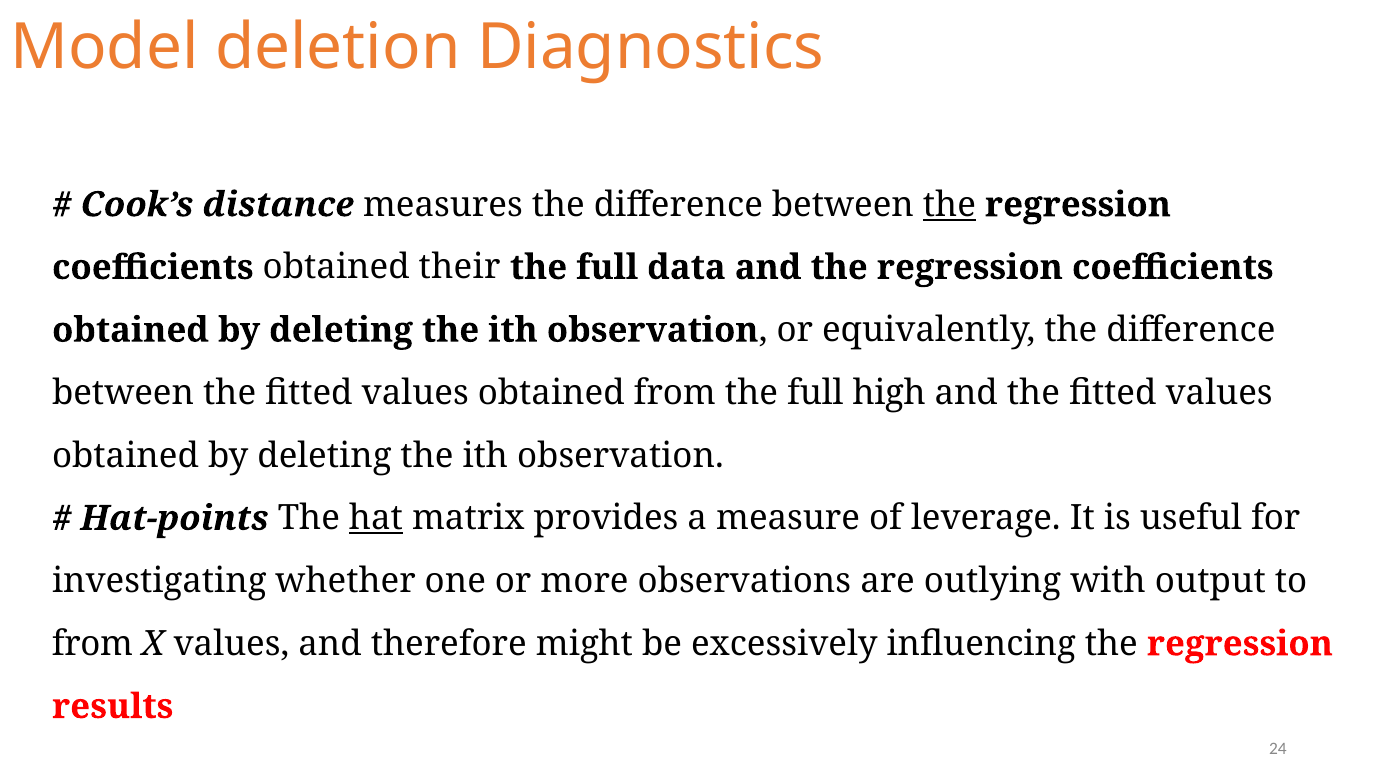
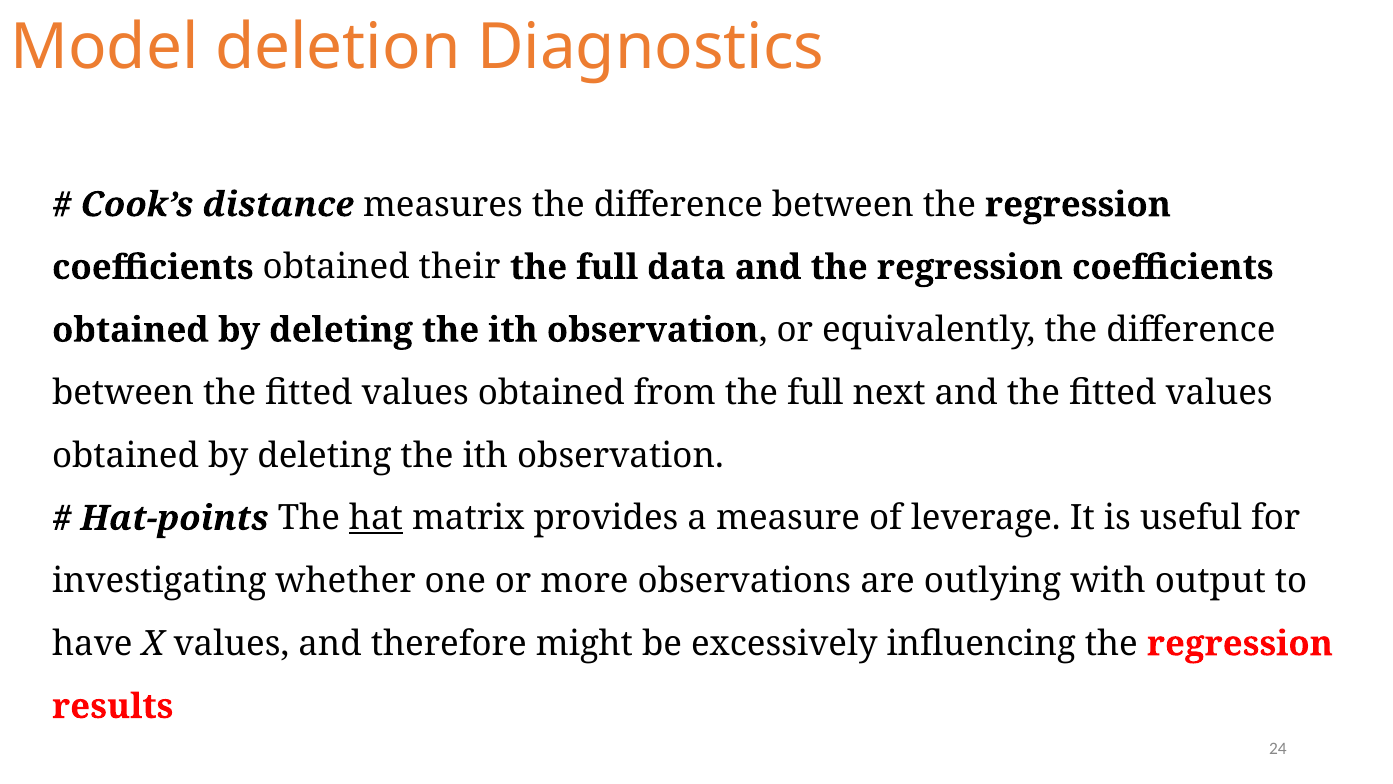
the at (949, 205) underline: present -> none
high: high -> next
from at (93, 643): from -> have
